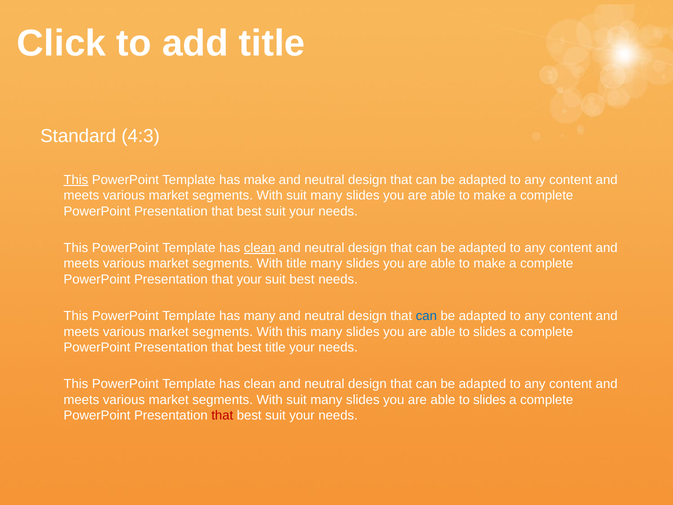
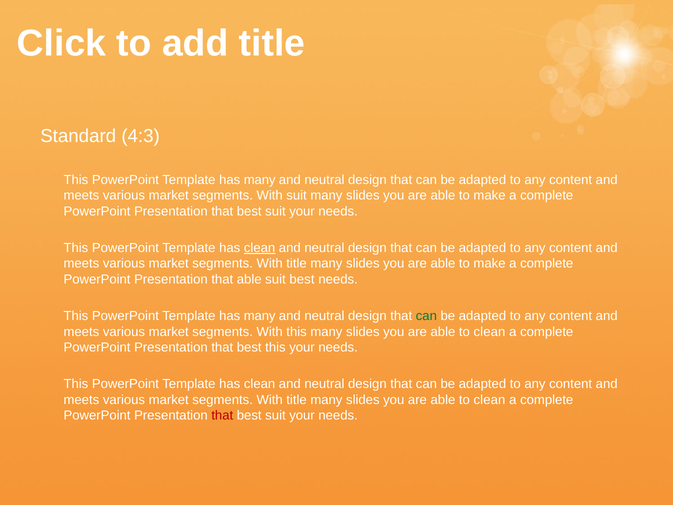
This at (76, 180) underline: present -> none
make at (260, 180): make -> many
that your: your -> able
can at (426, 316) colour: blue -> green
slides at (490, 332): slides -> clean
best title: title -> this
suit at (297, 400): suit -> title
slides at (490, 400): slides -> clean
